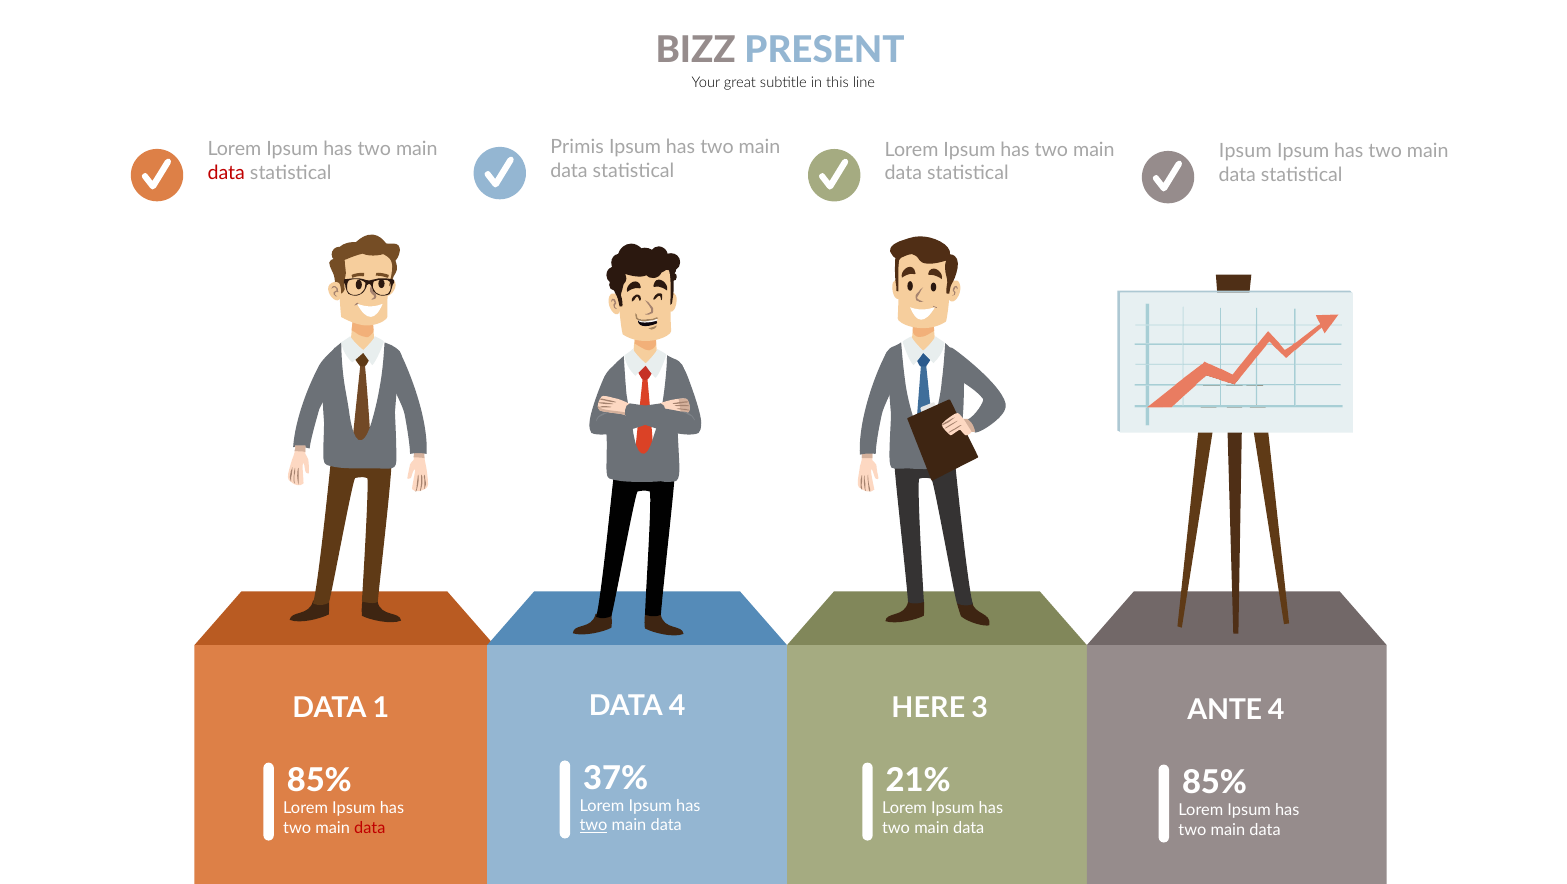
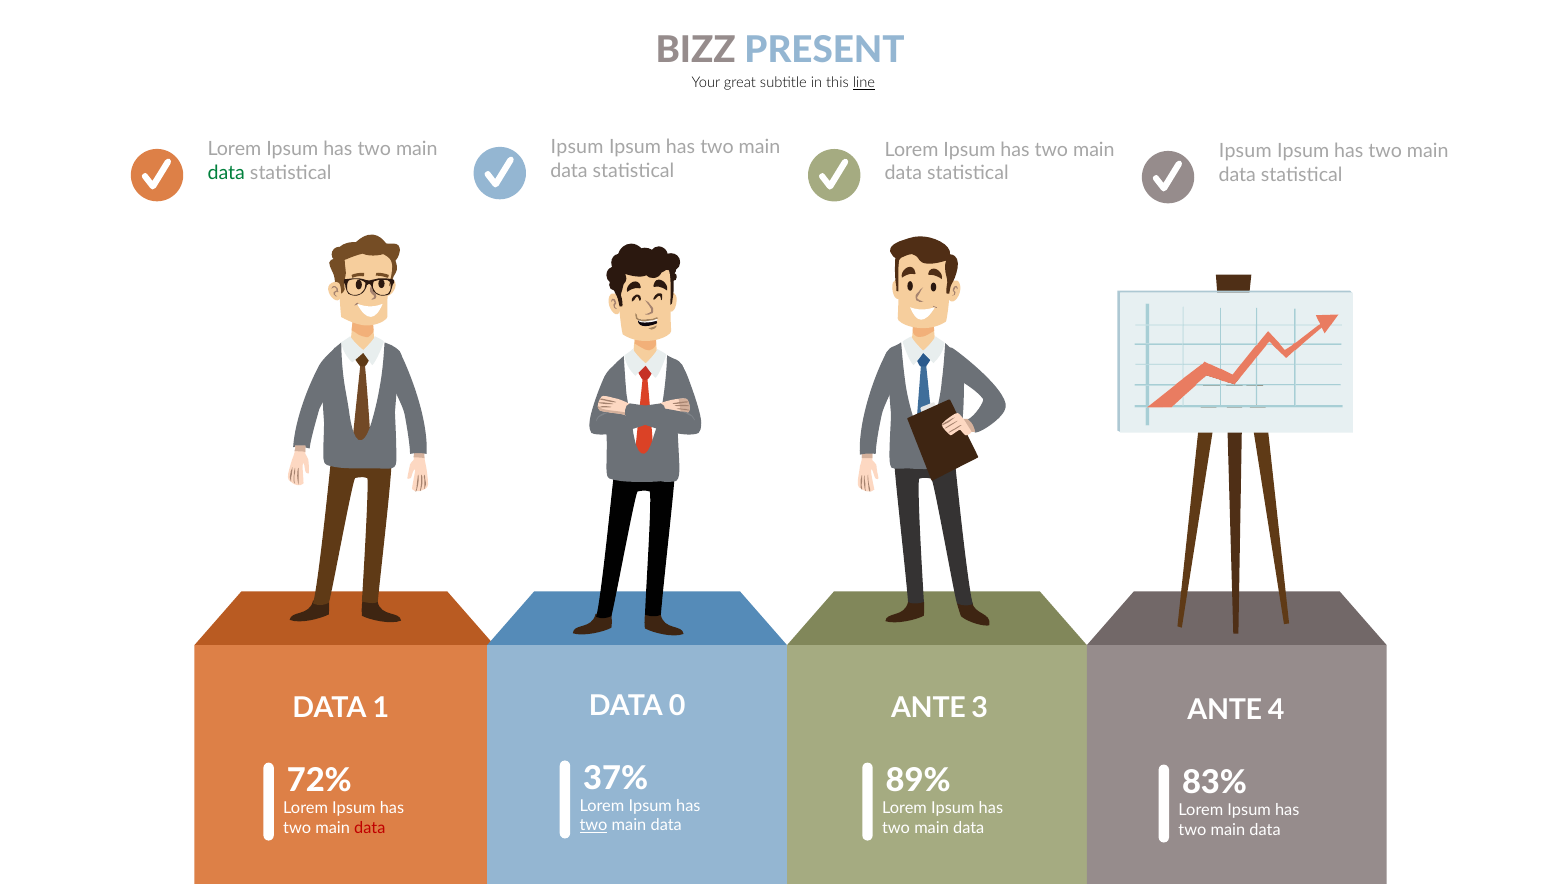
line underline: none -> present
Primis at (577, 147): Primis -> Ipsum
data at (226, 173) colour: red -> green
DATA 4: 4 -> 0
HERE at (928, 707): HERE -> ANTE
85% at (319, 780): 85% -> 72%
21%: 21% -> 89%
85% at (1215, 782): 85% -> 83%
